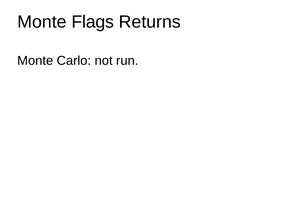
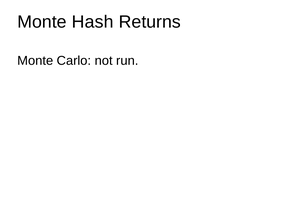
Flags: Flags -> Hash
